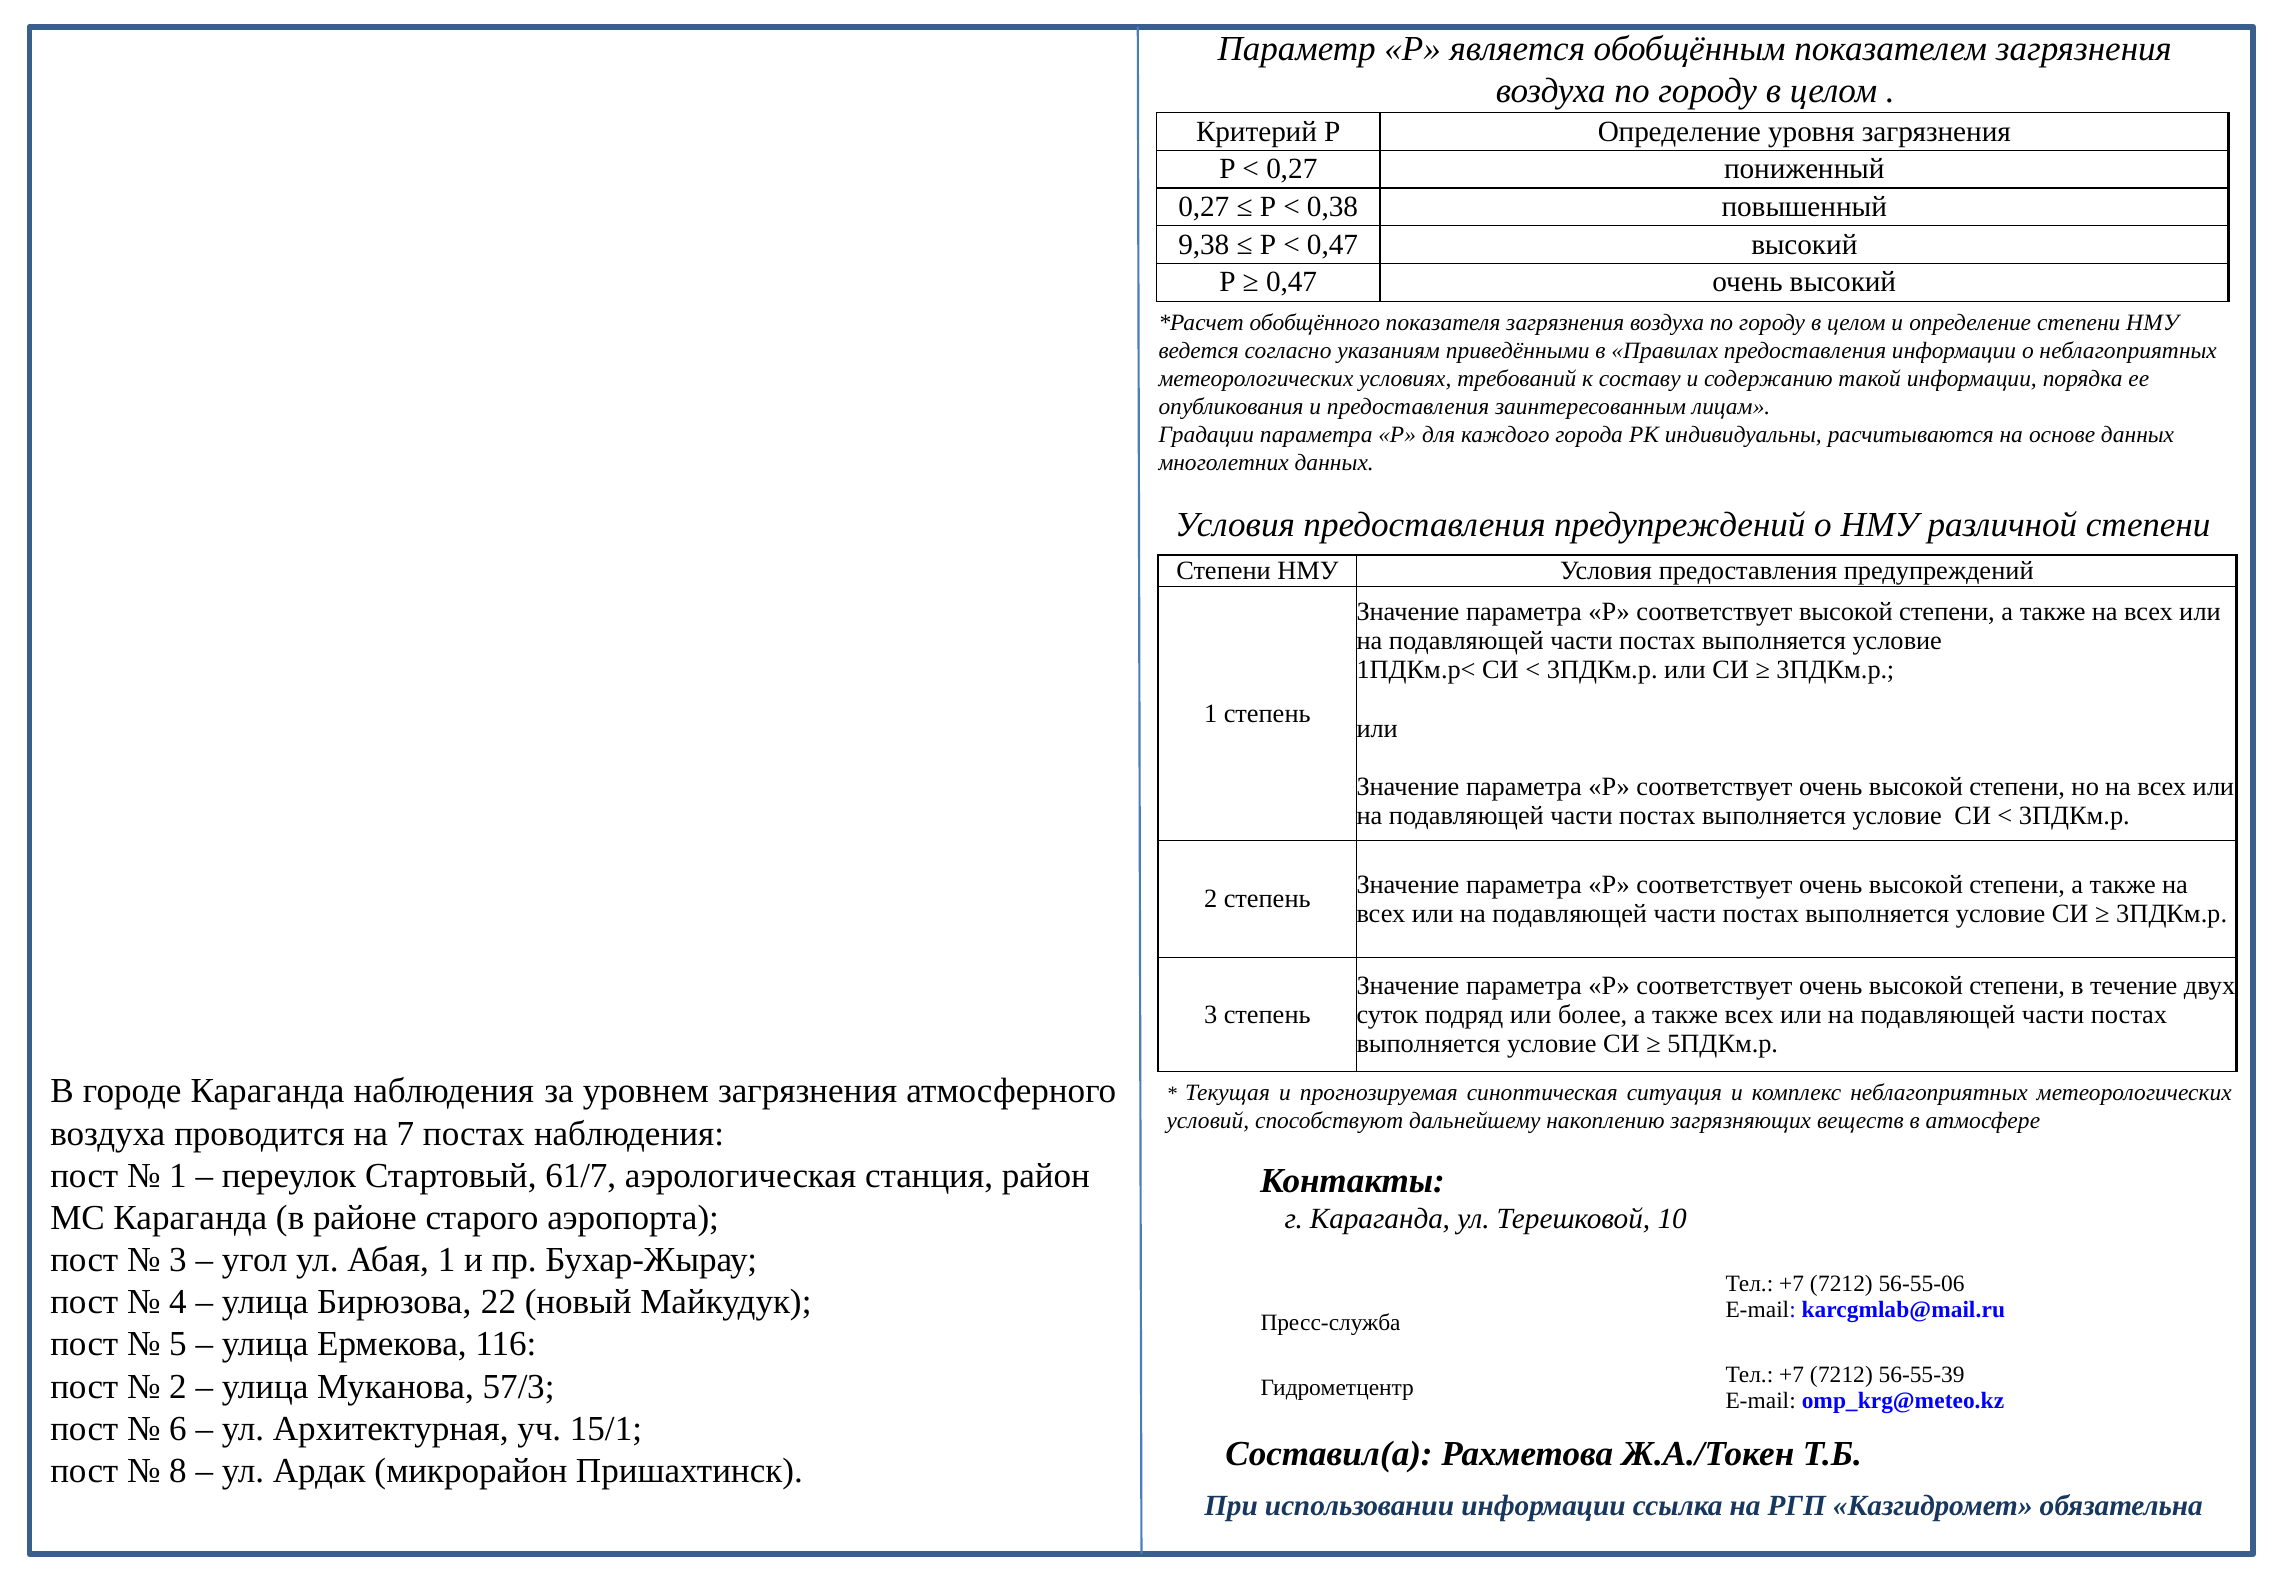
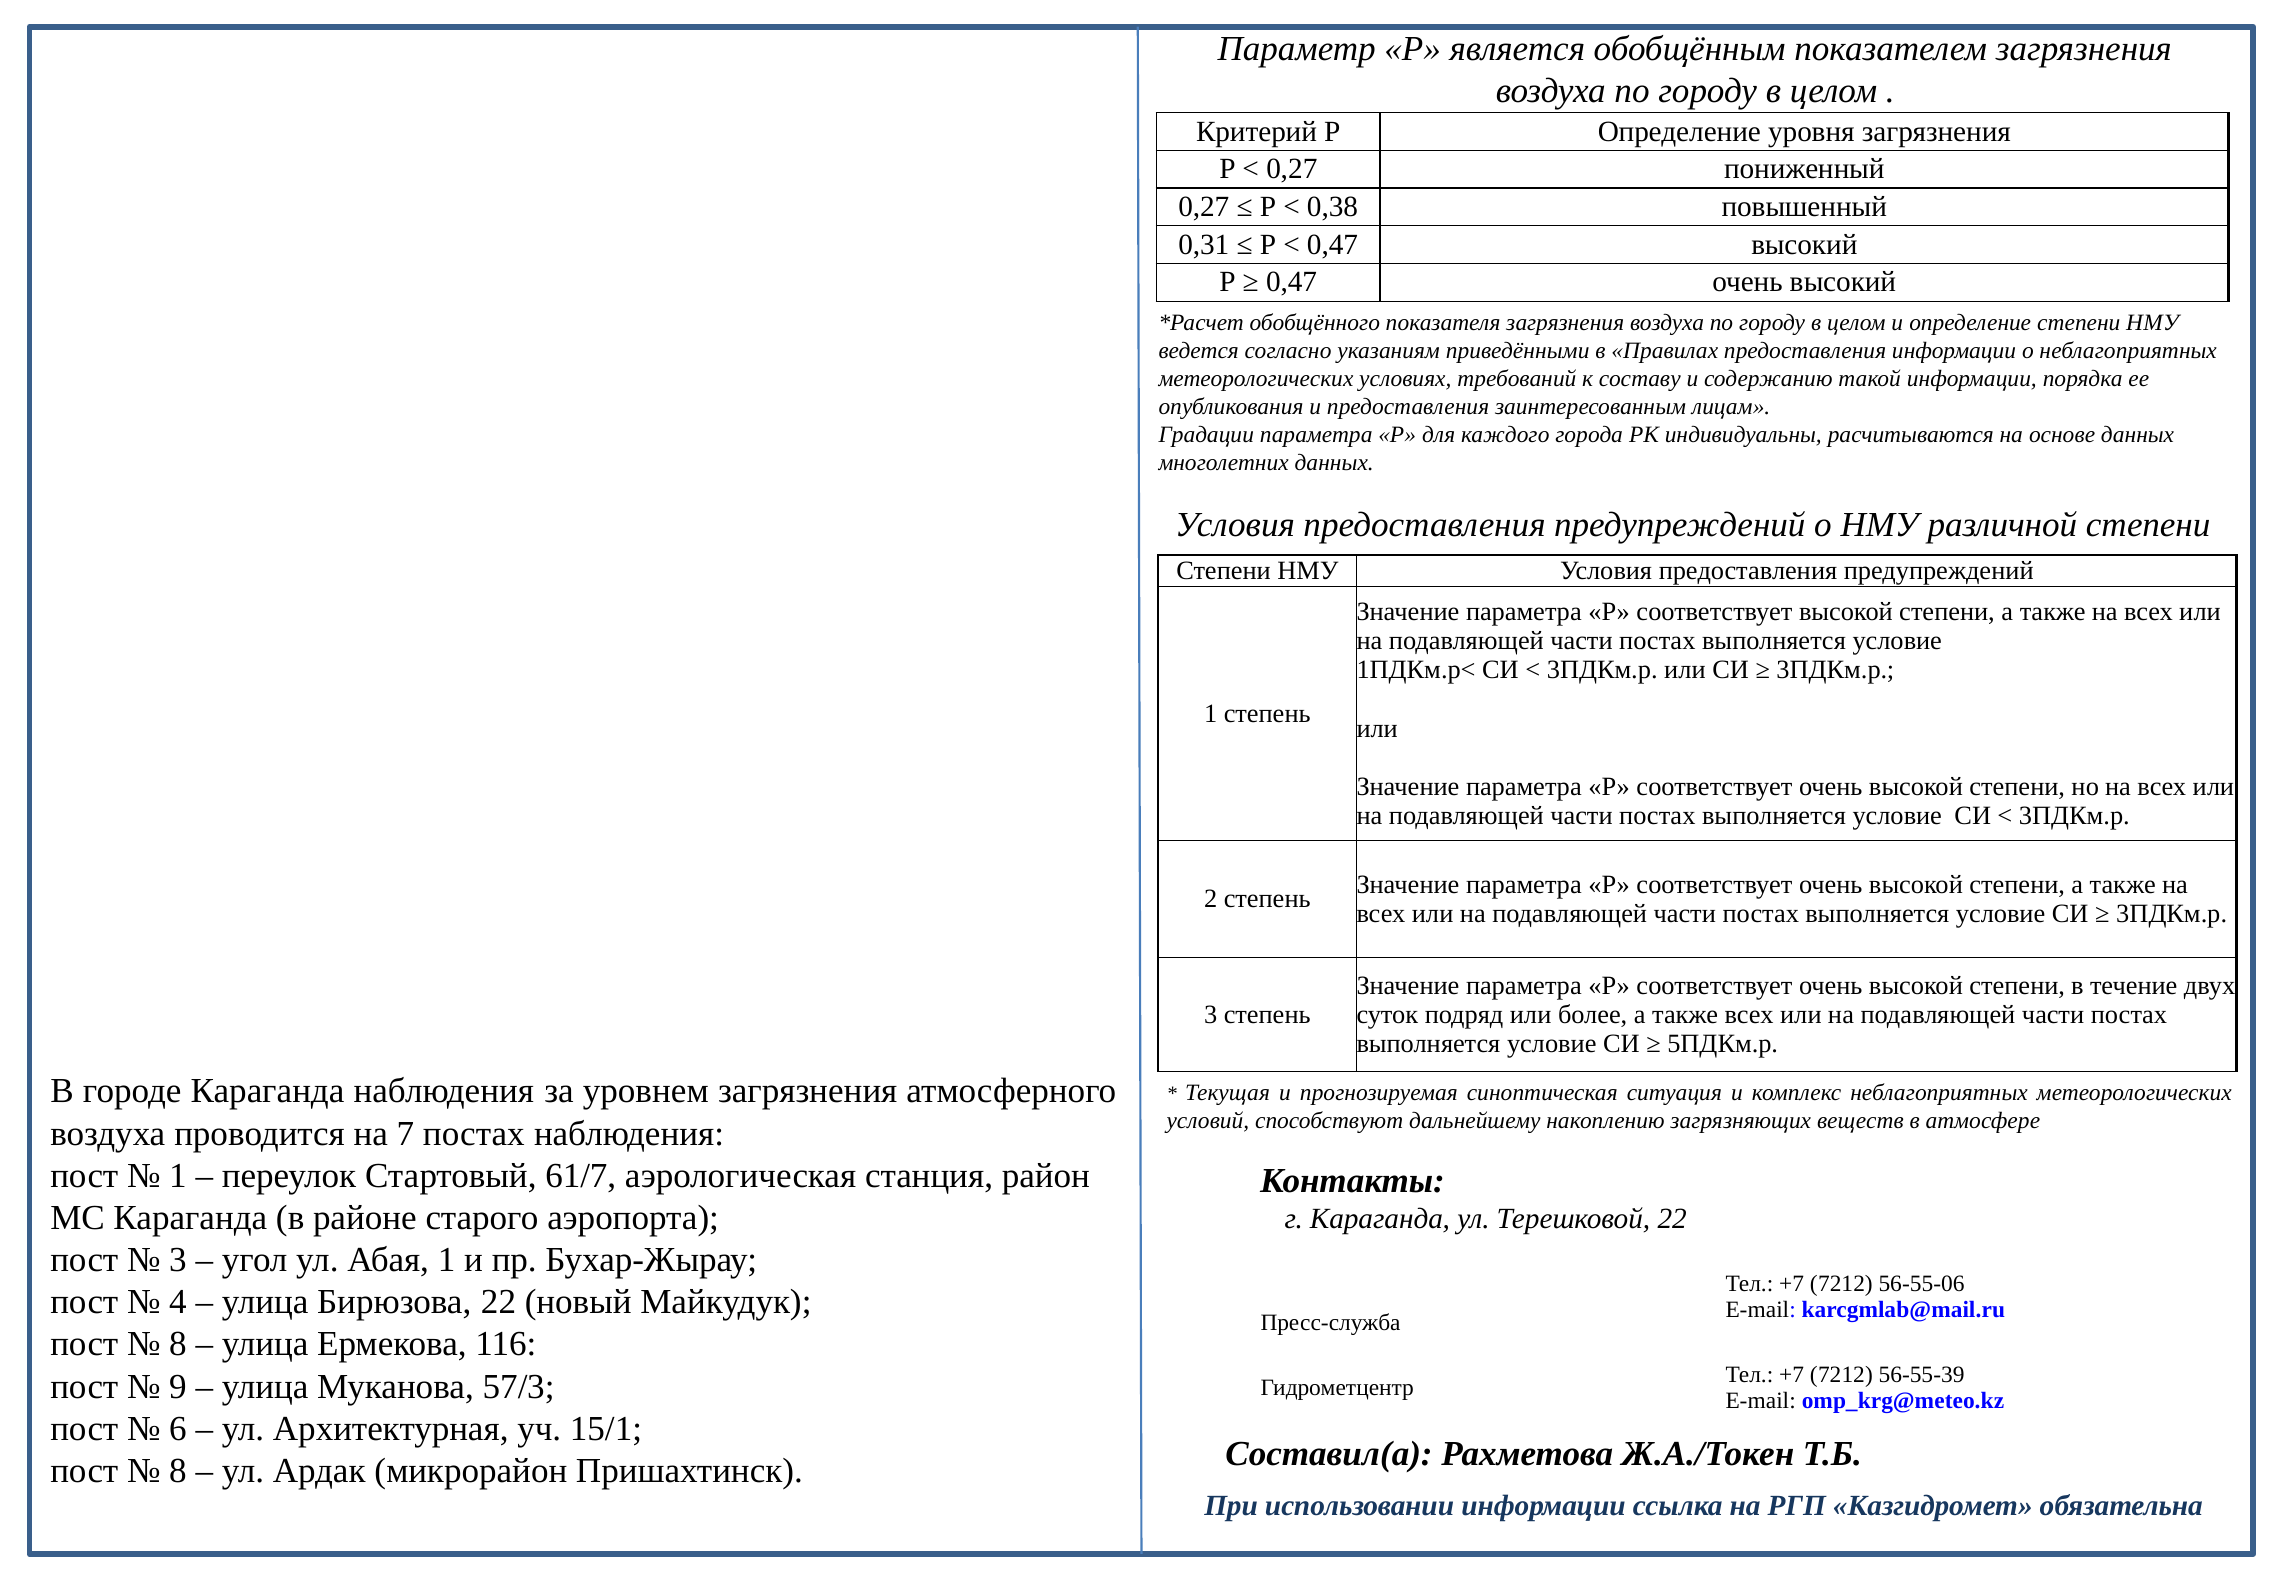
9,38: 9,38 -> 0,31
Терешковой 10: 10 -> 22
5 at (178, 1344): 5 -> 8
2 at (178, 1386): 2 -> 9
